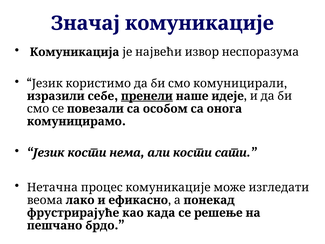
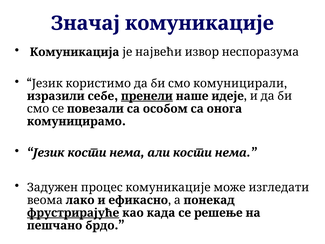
али кости сати: сати -> нема
Нетачна: Нетачна -> Задужен
фрустрирајуће underline: none -> present
